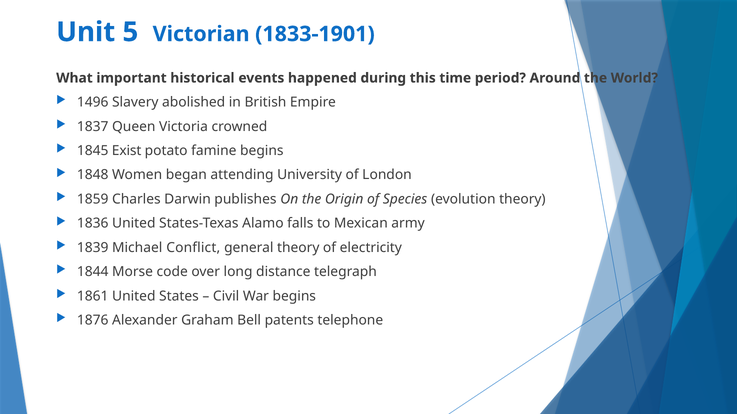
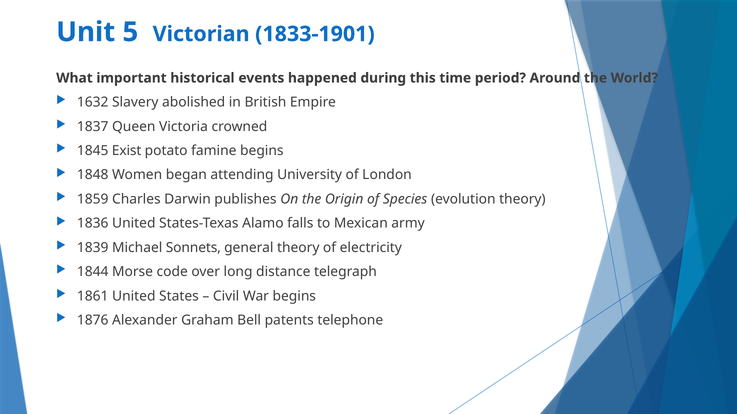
1496: 1496 -> 1632
Conflict: Conflict -> Sonnets
